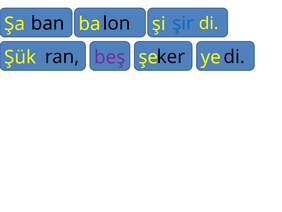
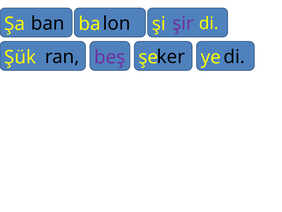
şir colour: blue -> purple
